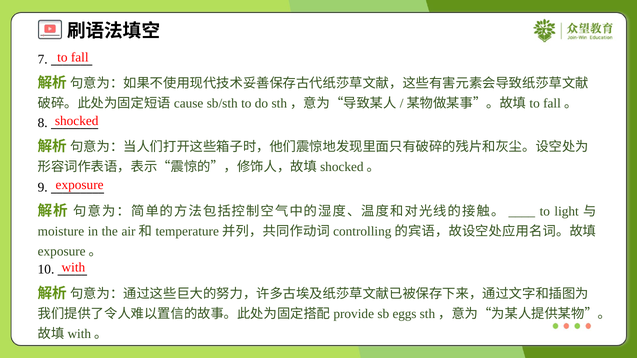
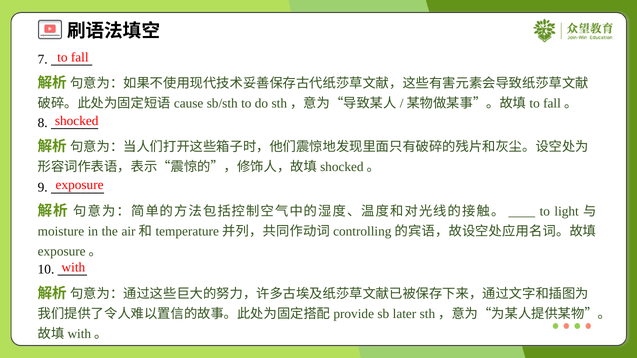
eggs: eggs -> later
